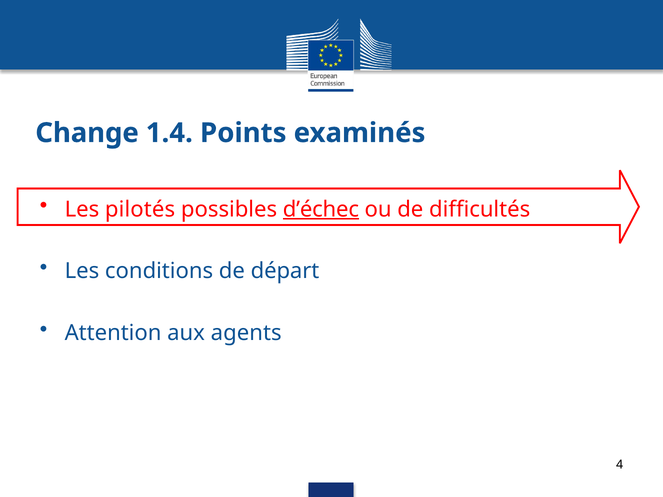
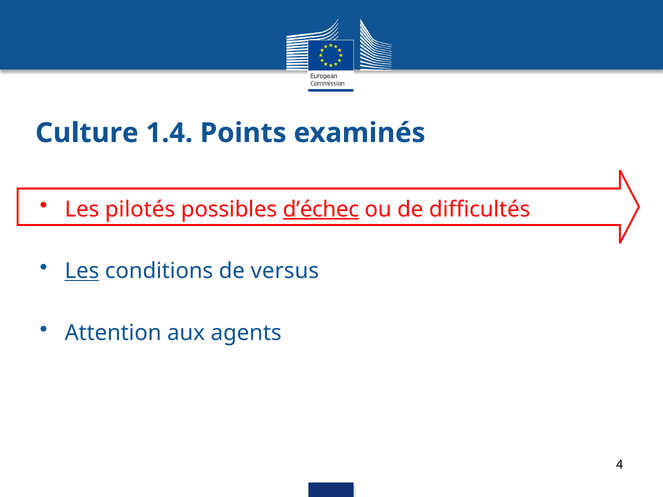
Change: Change -> Culture
Les at (82, 271) underline: none -> present
départ: départ -> versus
